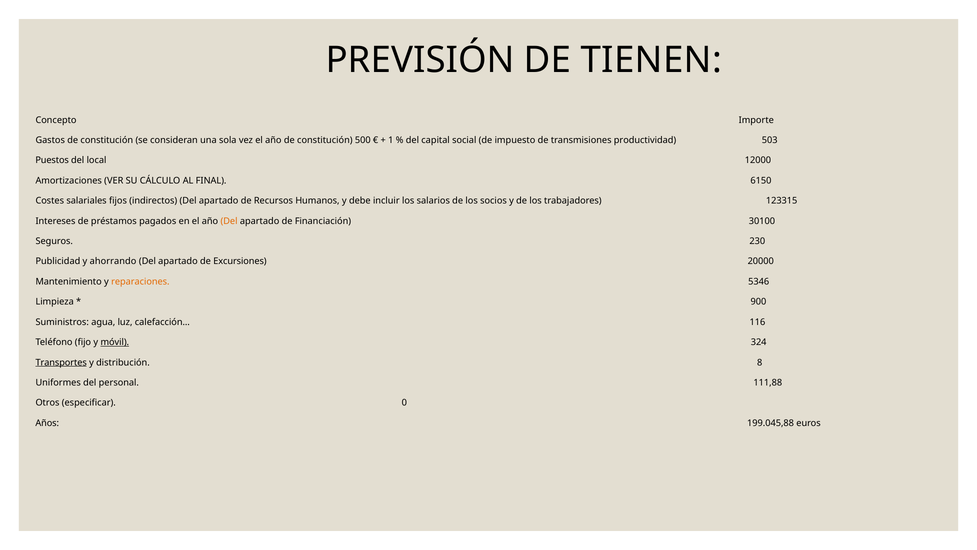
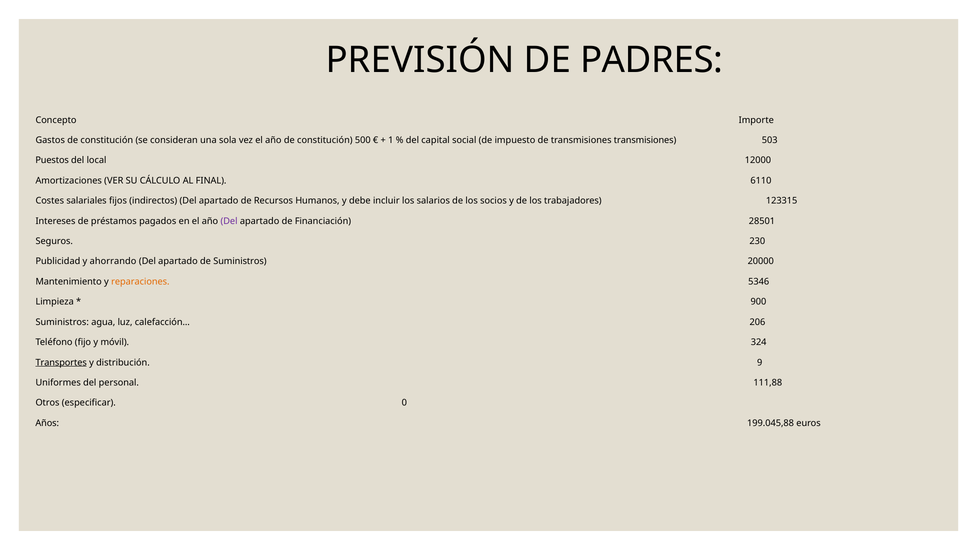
TIENEN: TIENEN -> PADRES
transmisiones productividad: productividad -> transmisiones
6150: 6150 -> 6110
Del at (229, 221) colour: orange -> purple
30100: 30100 -> 28501
de Excursiones: Excursiones -> Suministros
116: 116 -> 206
móvil underline: present -> none
8: 8 -> 9
